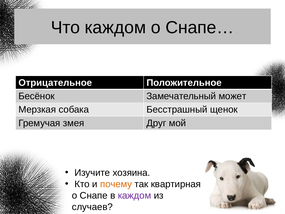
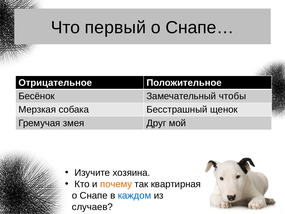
Что каждом: каждом -> первый
может: может -> чтобы
каждом at (135, 195) colour: purple -> blue
